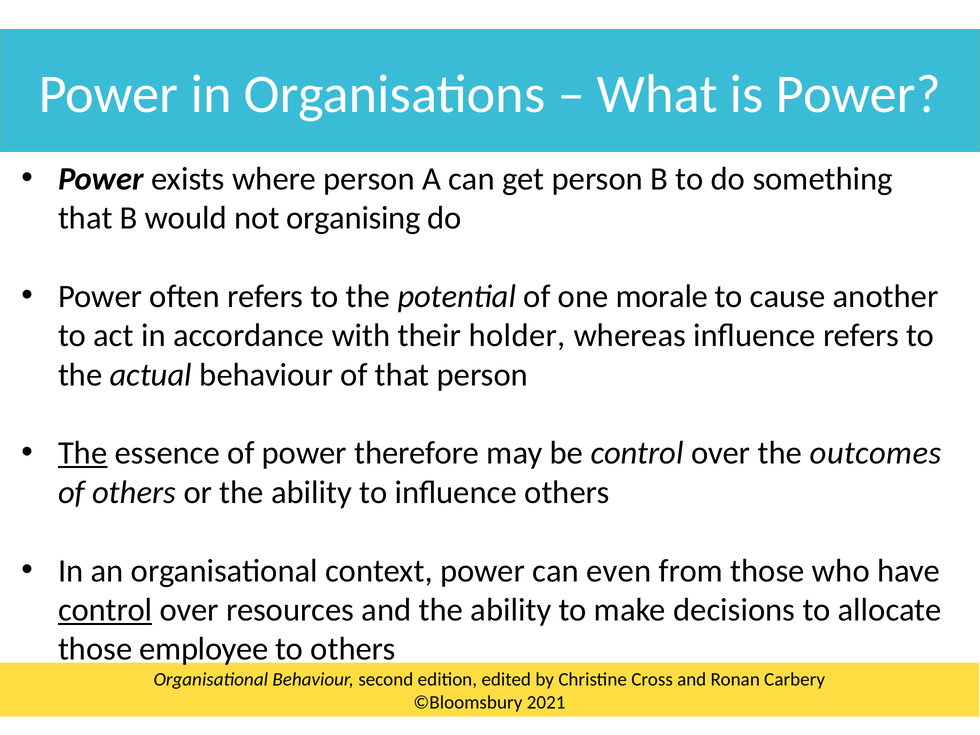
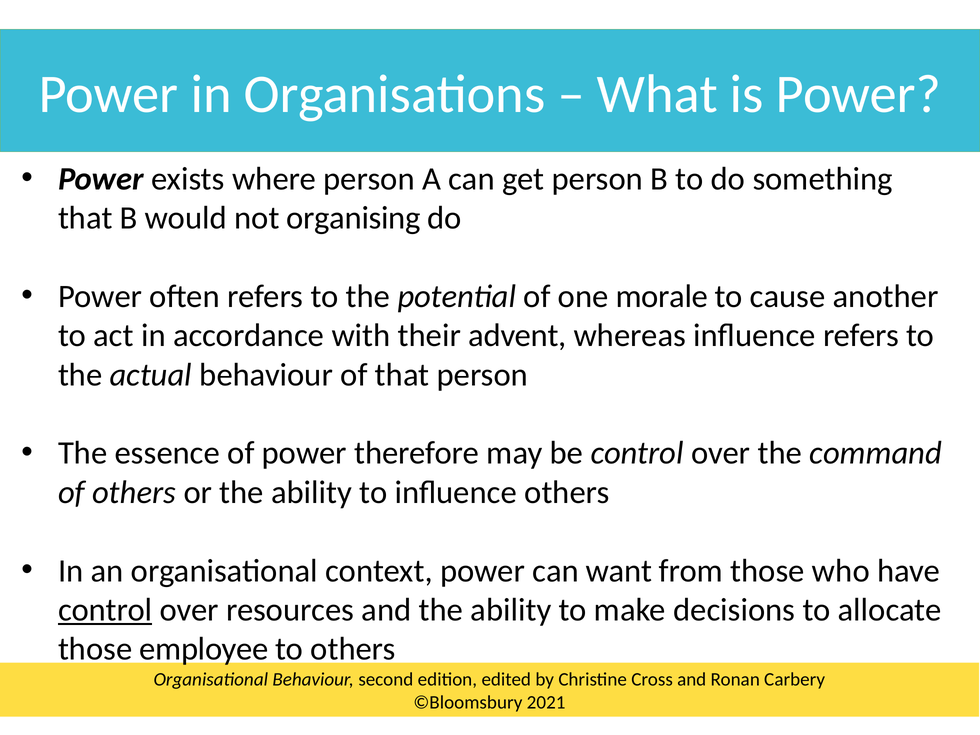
holder: holder -> advent
The at (83, 453) underline: present -> none
outcomes: outcomes -> command
even: even -> want
